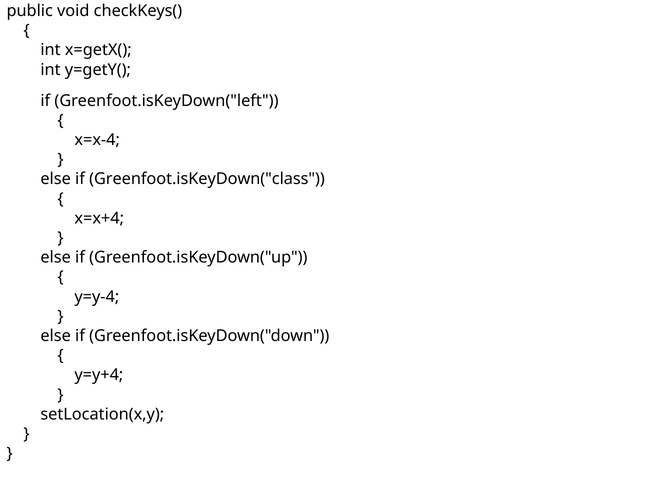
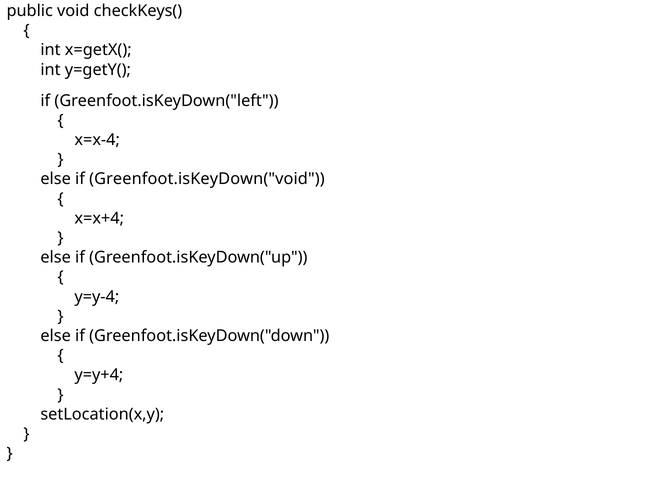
Greenfoot.isKeyDown("class: Greenfoot.isKeyDown("class -> Greenfoot.isKeyDown("void
